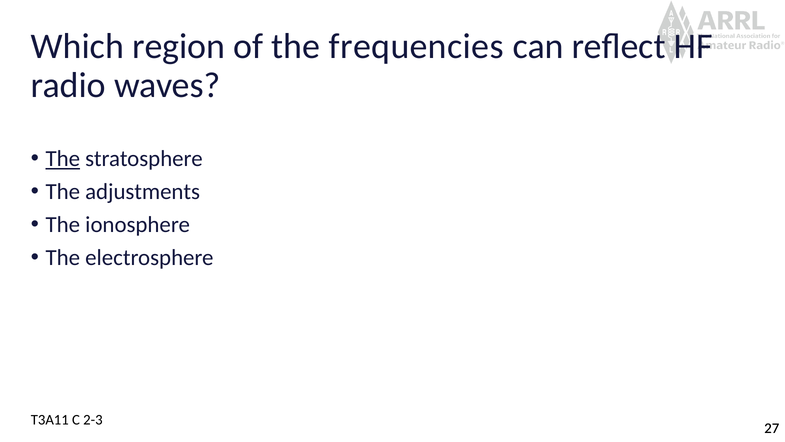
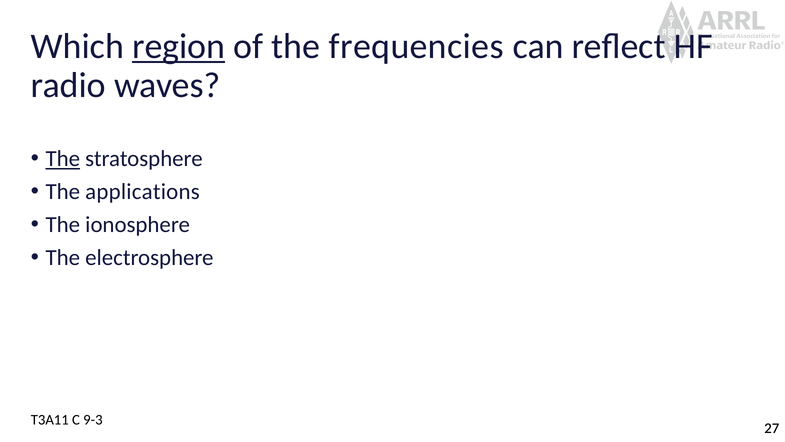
region underline: none -> present
adjustments: adjustments -> applications
2-3: 2-3 -> 9-3
